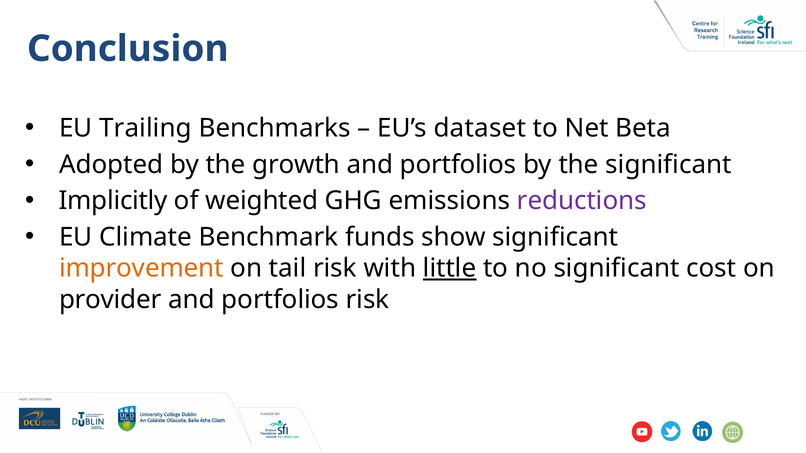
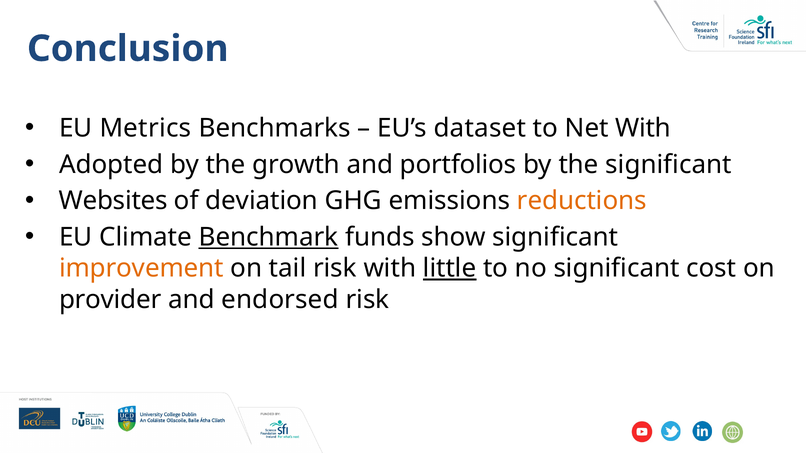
Trailing: Trailing -> Metrics
Net Beta: Beta -> With
Implicitly: Implicitly -> Websites
weighted: weighted -> deviation
reductions colour: purple -> orange
Benchmark underline: none -> present
portfolios at (280, 300): portfolios -> endorsed
